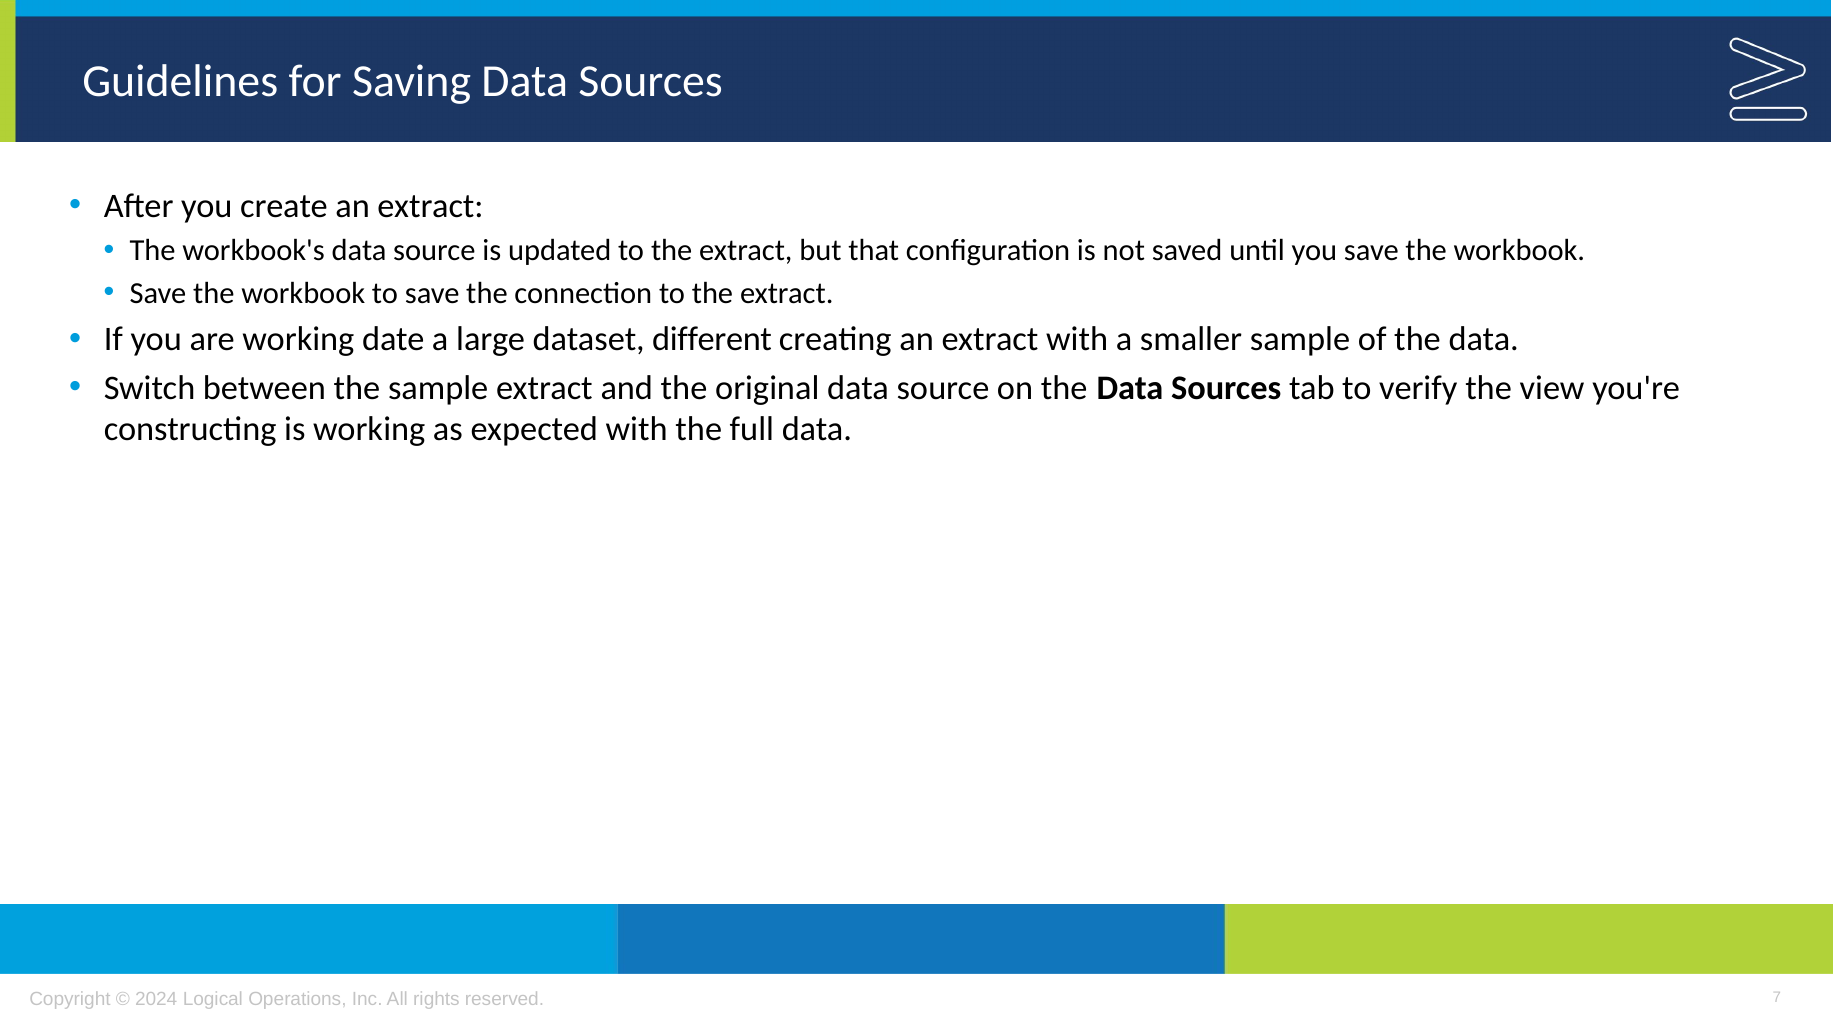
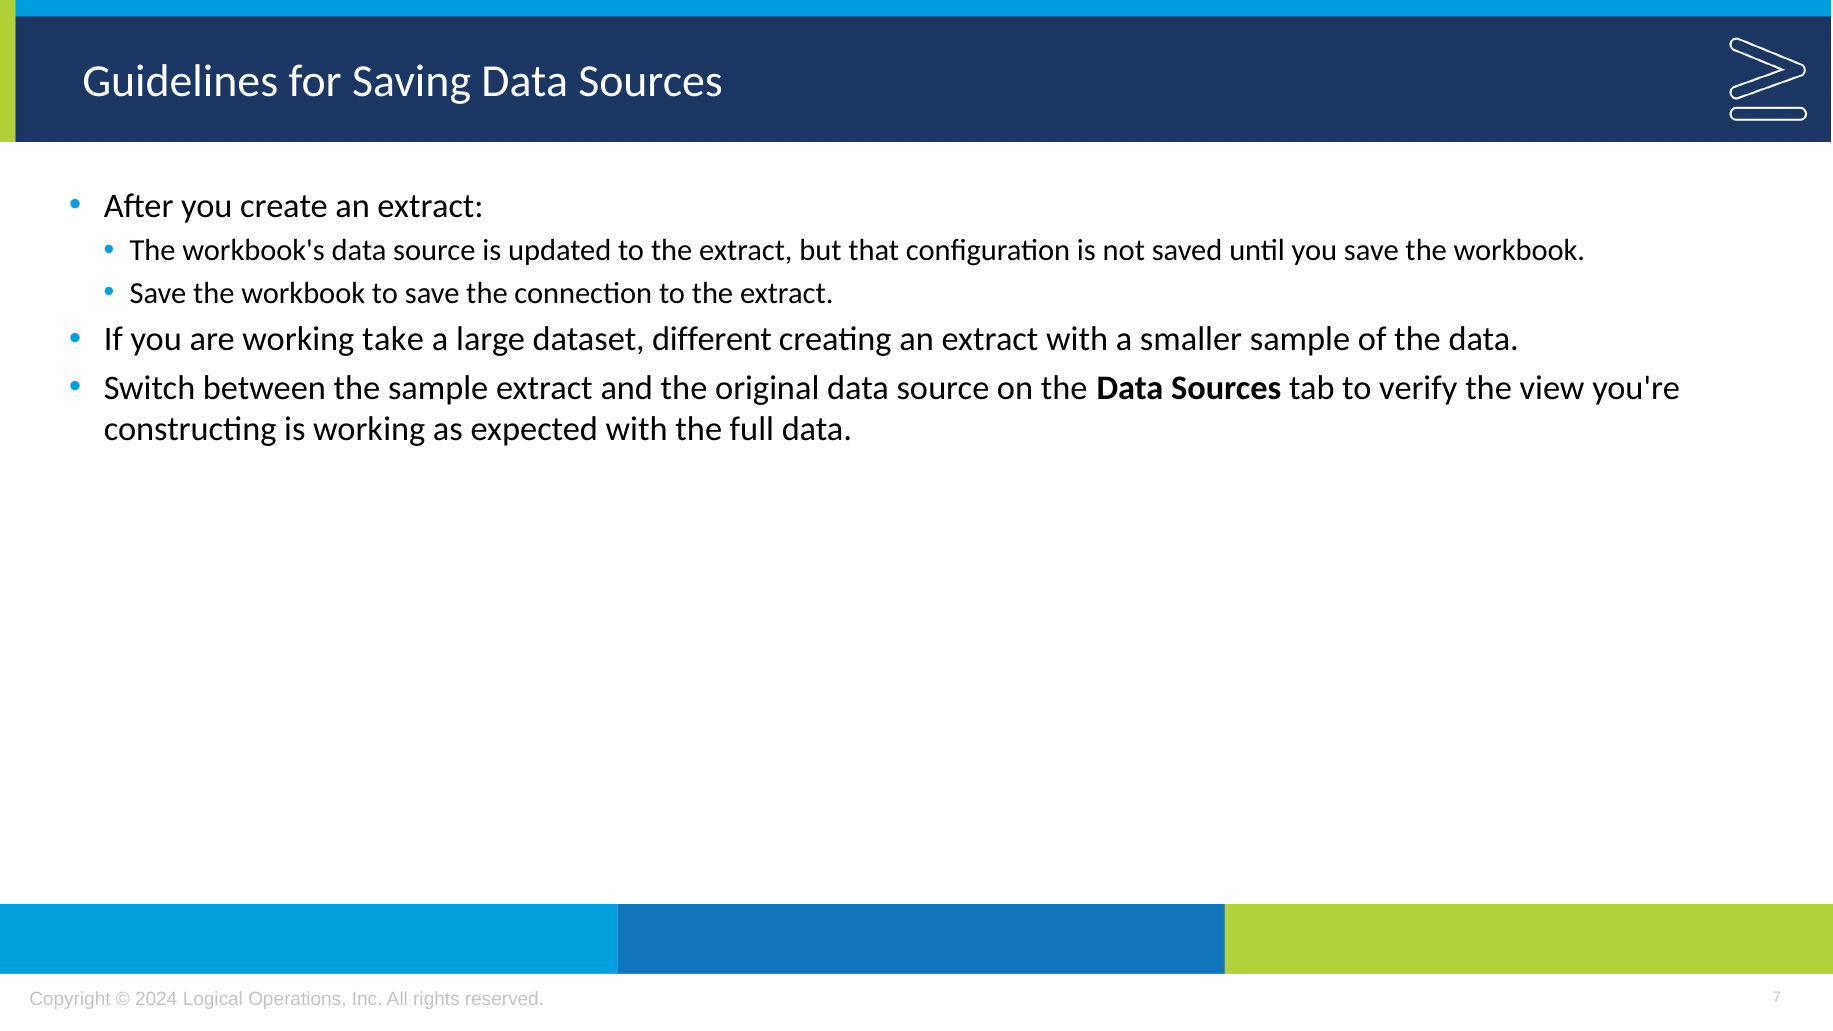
date: date -> take
